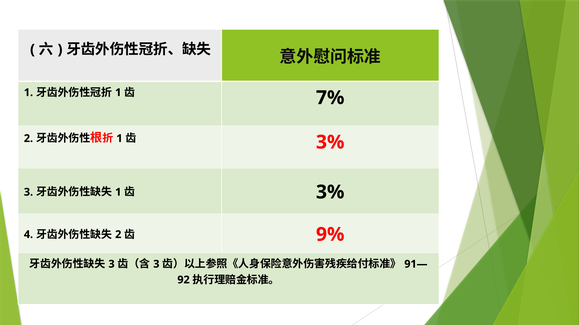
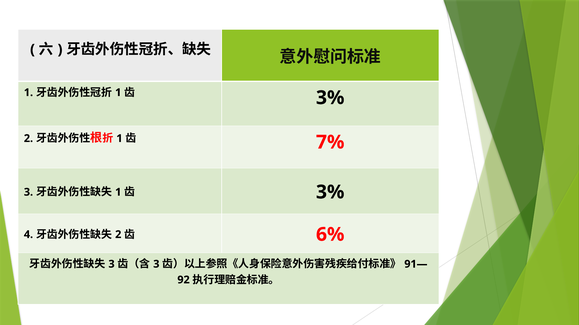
7% at (330, 98): 7% -> 3%
3% at (330, 142): 3% -> 7%
9%: 9% -> 6%
